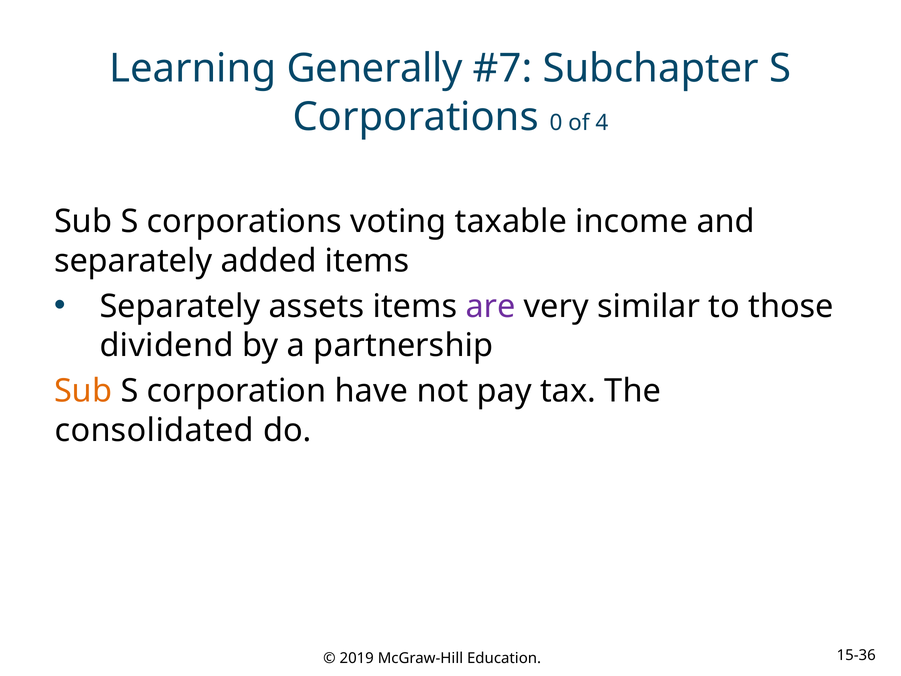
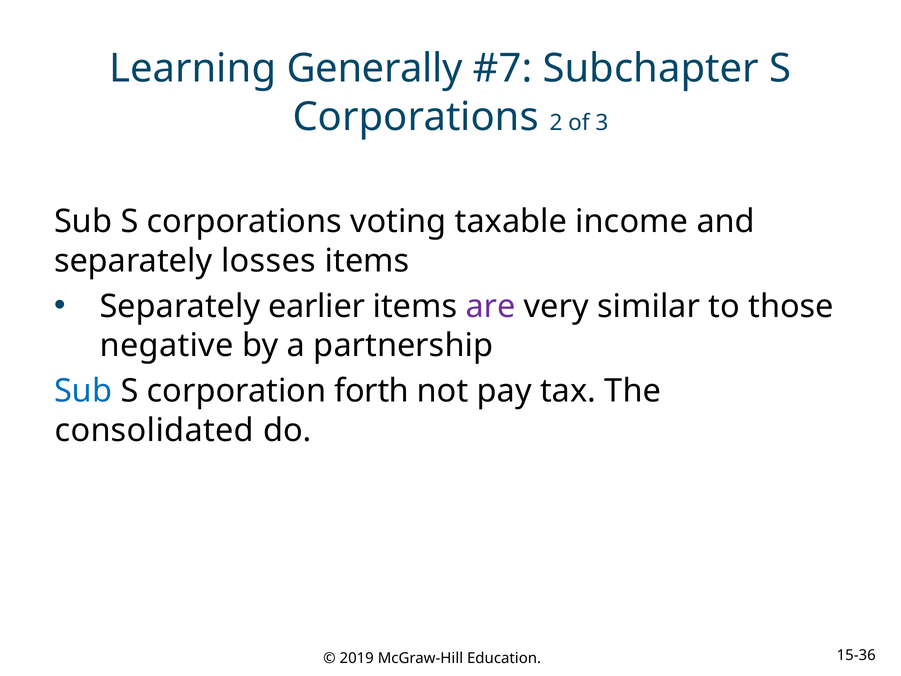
0: 0 -> 2
4: 4 -> 3
added: added -> losses
assets: assets -> earlier
dividend: dividend -> negative
Sub at (83, 391) colour: orange -> blue
have: have -> forth
